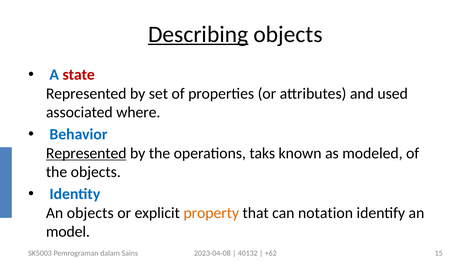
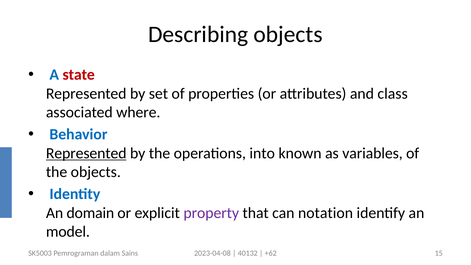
Describing underline: present -> none
used: used -> class
taks: taks -> into
modeled: modeled -> variables
An objects: objects -> domain
property colour: orange -> purple
